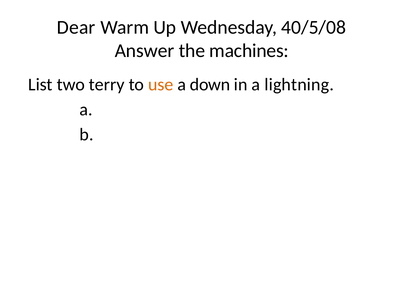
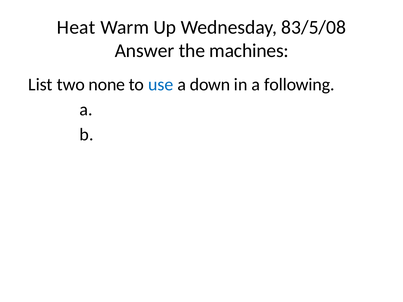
Dear: Dear -> Heat
40/5/08: 40/5/08 -> 83/5/08
terry: terry -> none
use colour: orange -> blue
lightning: lightning -> following
